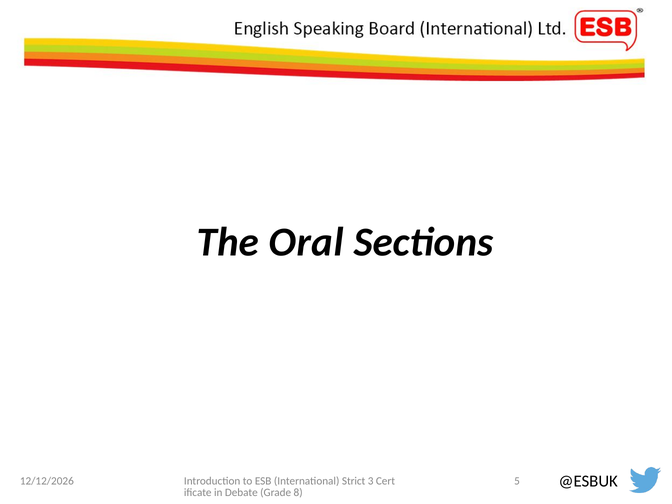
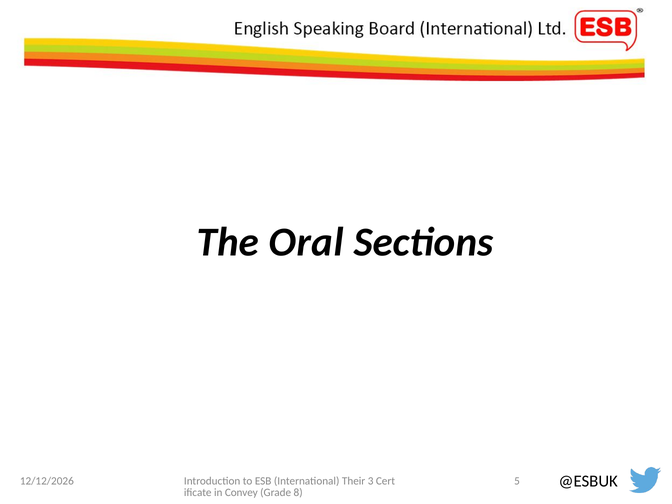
Strict: Strict -> Their
Debate: Debate -> Convey
